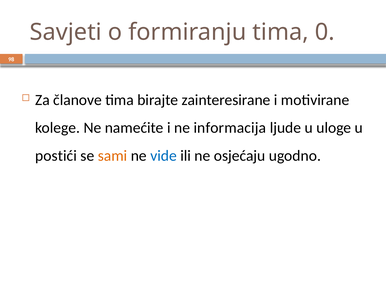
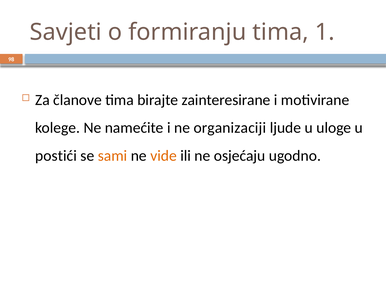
0: 0 -> 1
informacija: informacija -> organizaciji
vide colour: blue -> orange
